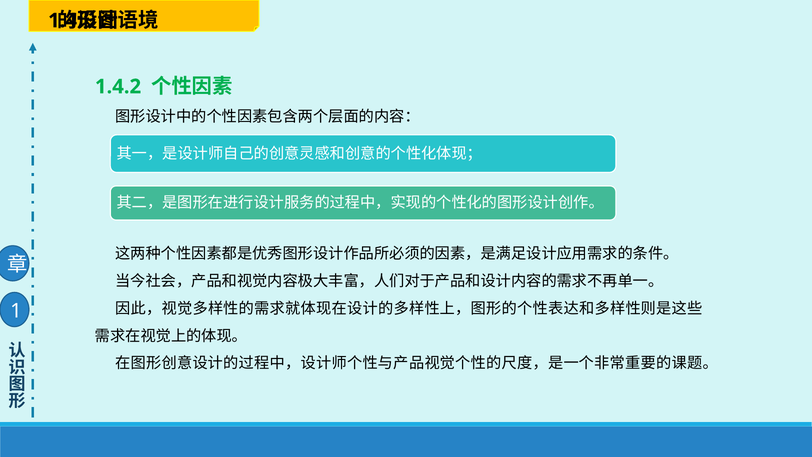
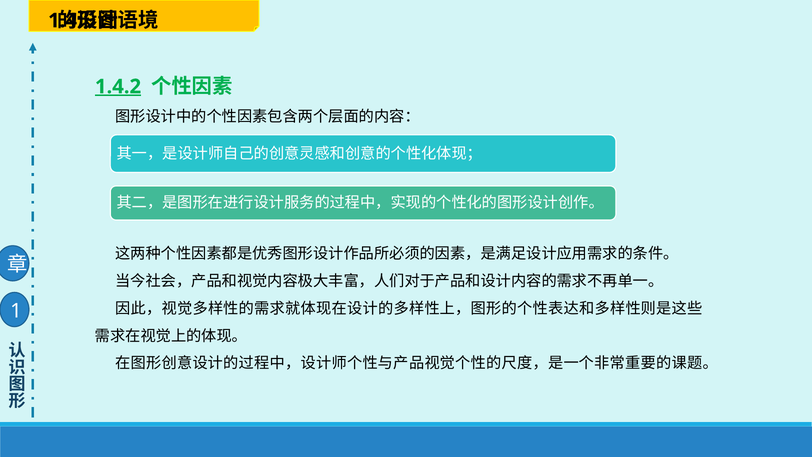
1.4.2 underline: none -> present
